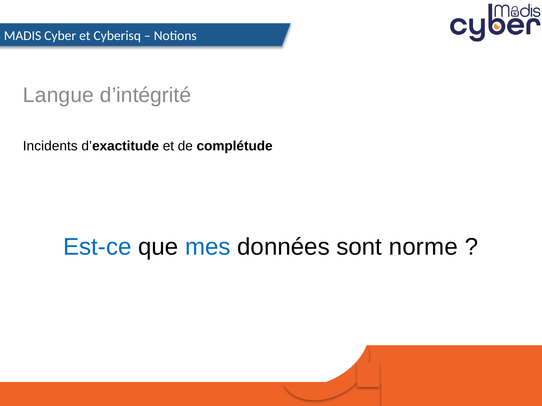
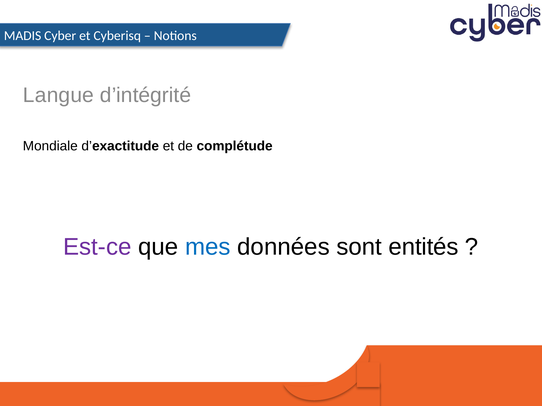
Incidents: Incidents -> Mondiale
Est-ce colour: blue -> purple
norme: norme -> entités
